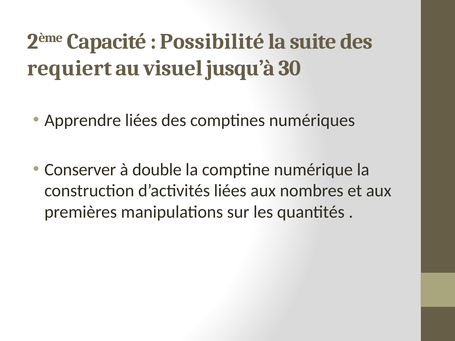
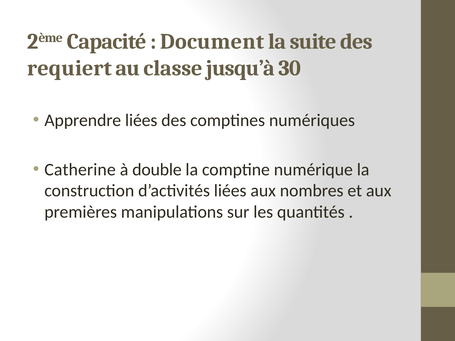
Possibilité: Possibilité -> Document
visuel: visuel -> classe
Conserver: Conserver -> Catherine
